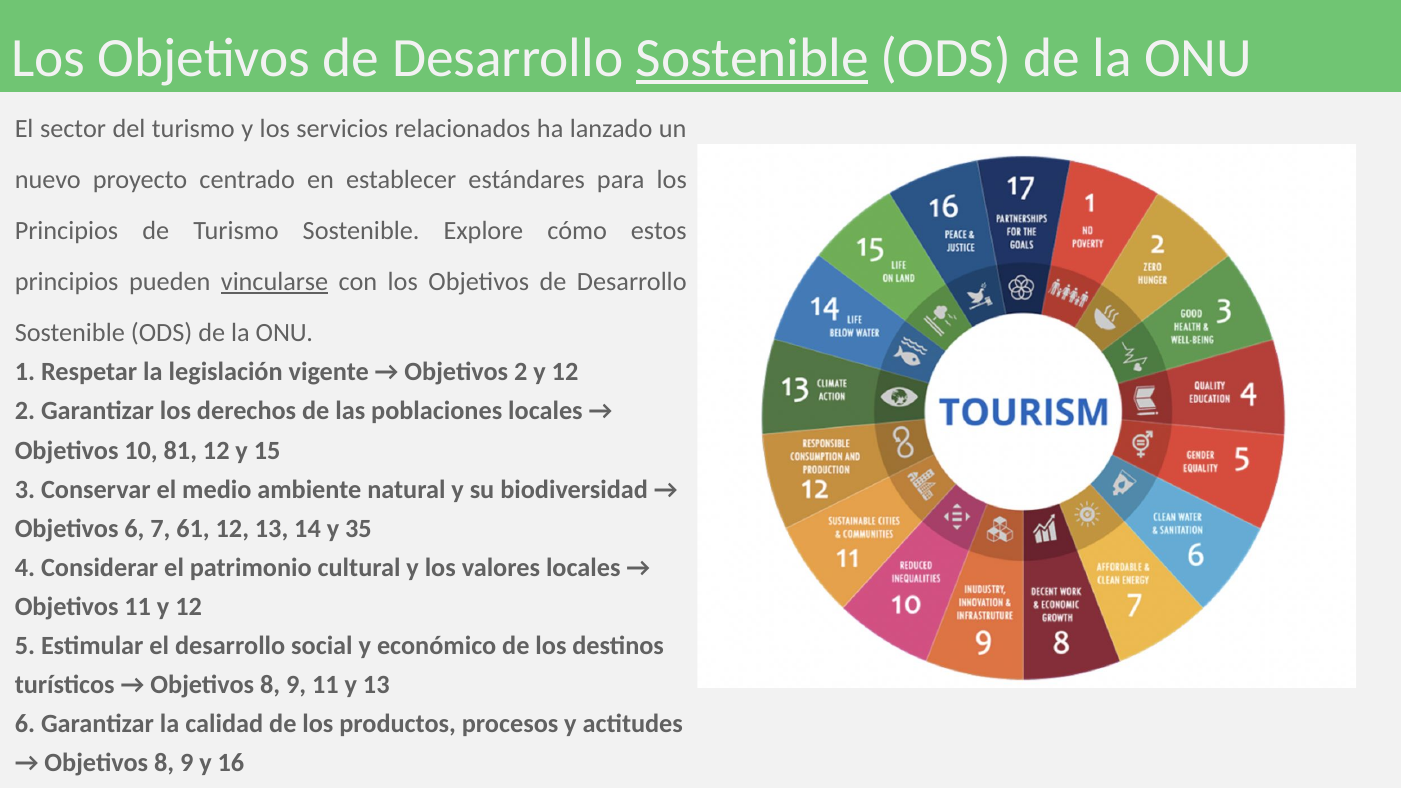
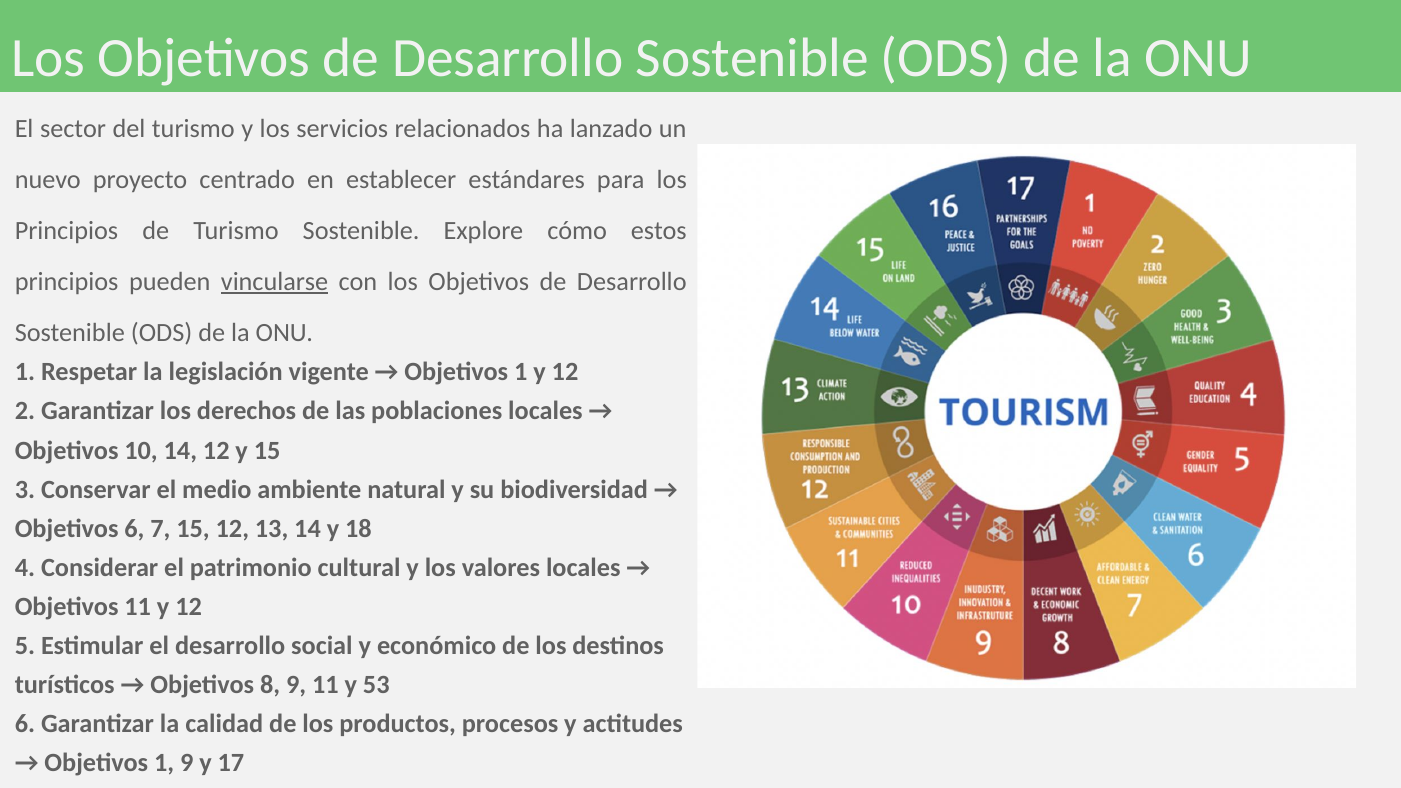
Sostenible at (752, 58) underline: present -> none
2 at (521, 372): 2 -> 1
10 81: 81 -> 14
7 61: 61 -> 15
35: 35 -> 18
y 13: 13 -> 53
8 at (164, 763): 8 -> 1
16: 16 -> 17
